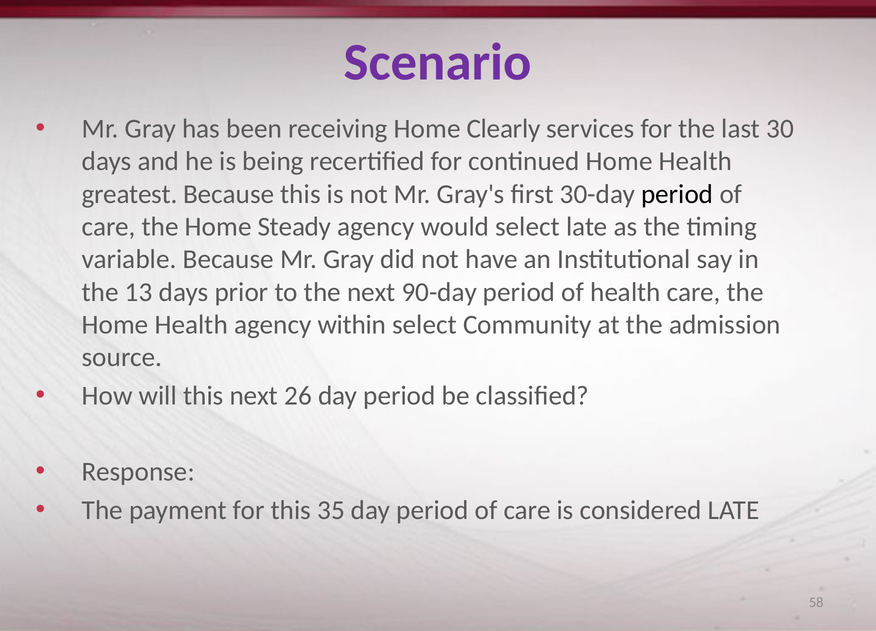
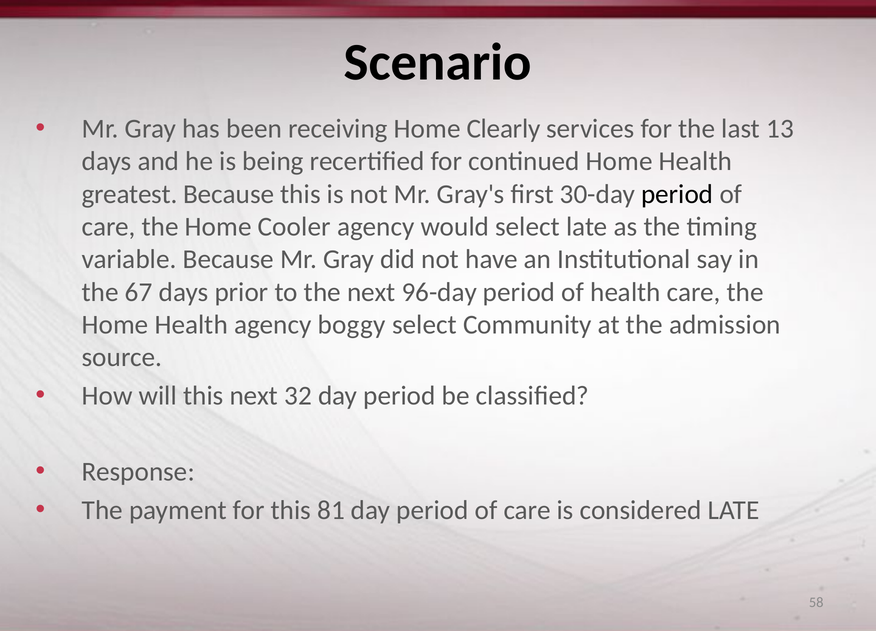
Scenario colour: purple -> black
30: 30 -> 13
Steady: Steady -> Cooler
13: 13 -> 67
90-day: 90-day -> 96-day
within: within -> boggy
26: 26 -> 32
35: 35 -> 81
